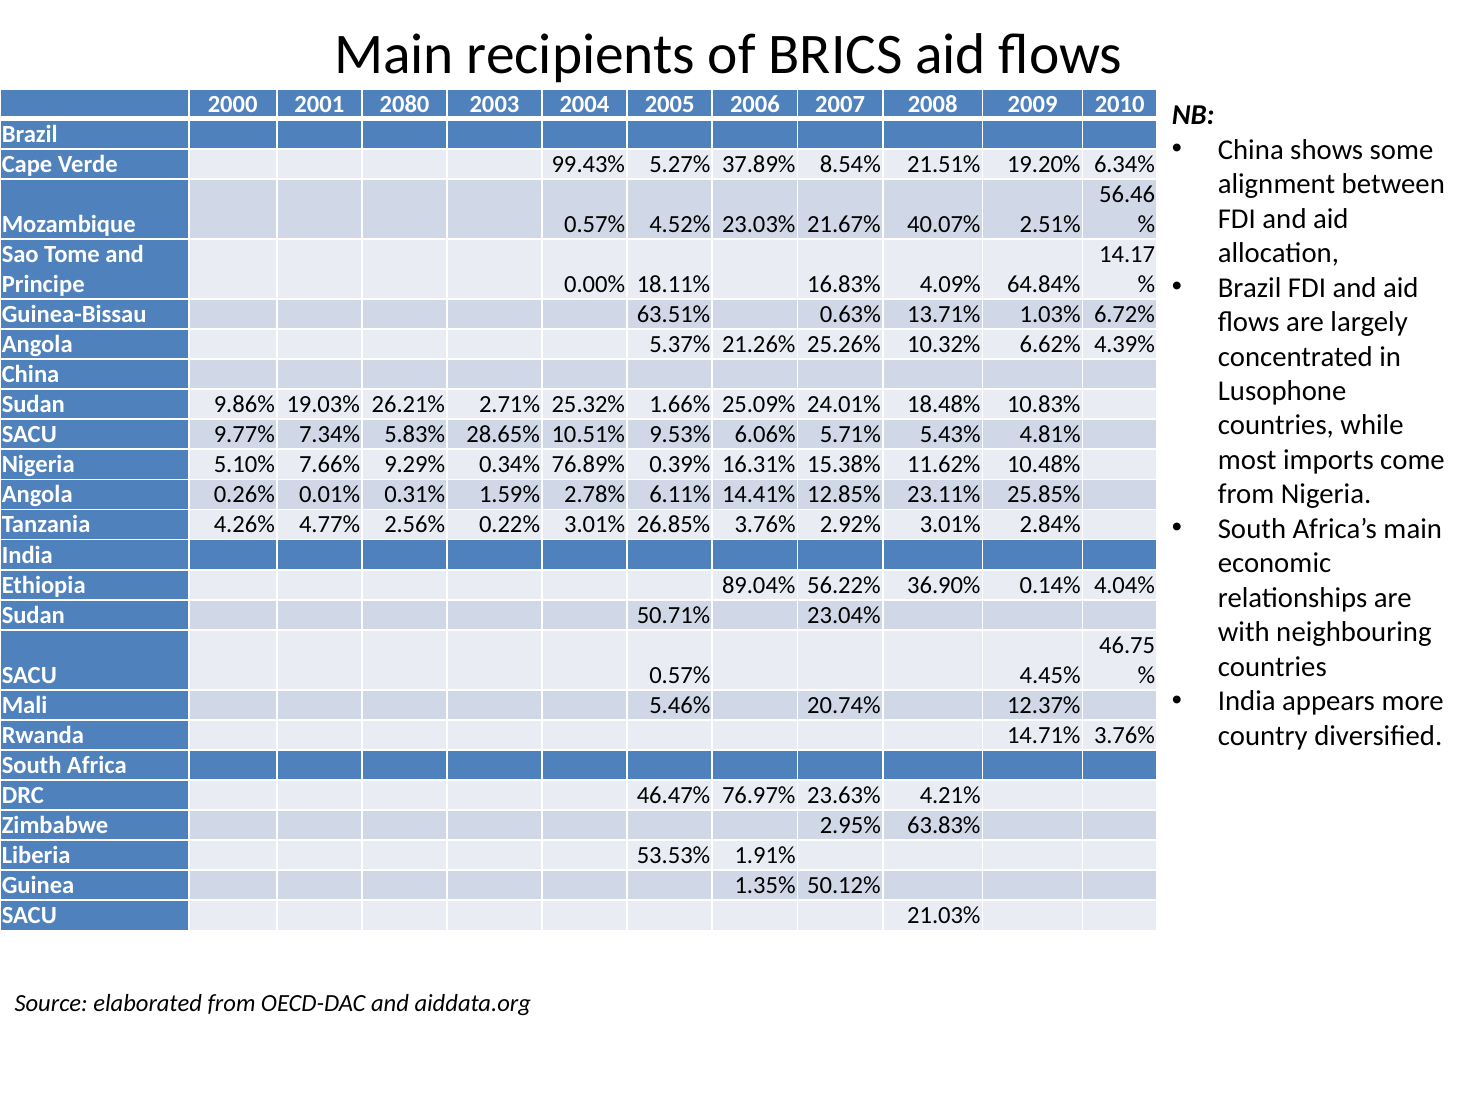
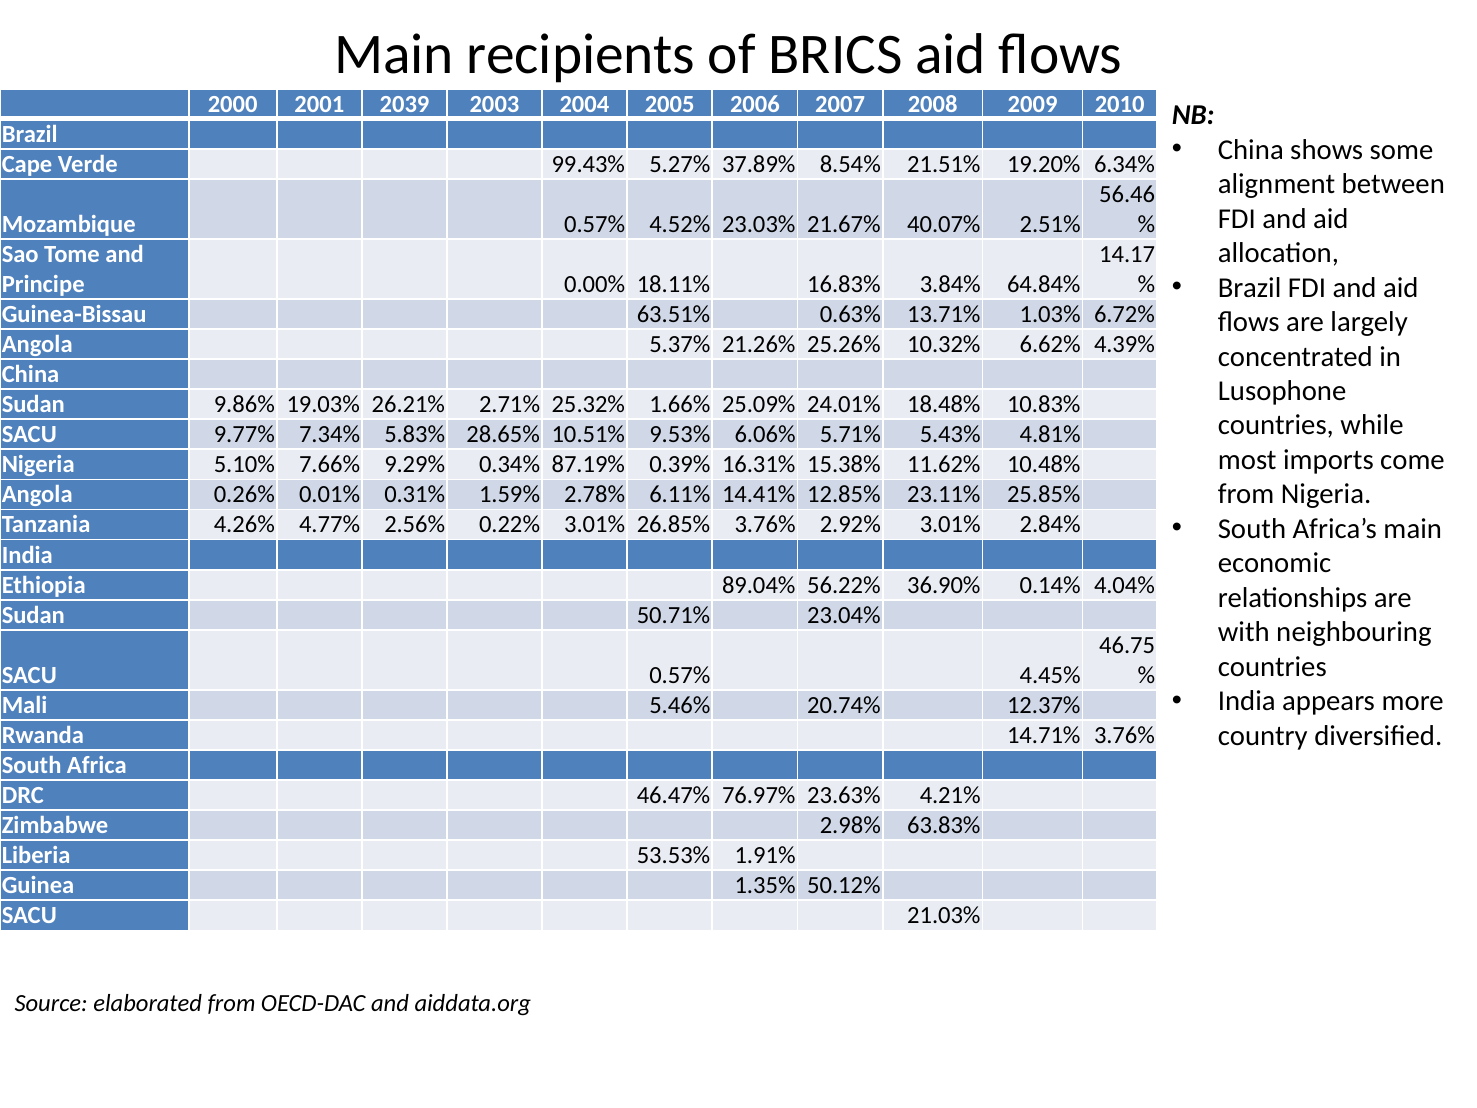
2080: 2080 -> 2039
4.09%: 4.09% -> 3.84%
76.89%: 76.89% -> 87.19%
2.95%: 2.95% -> 2.98%
